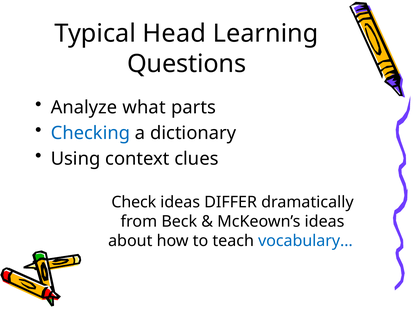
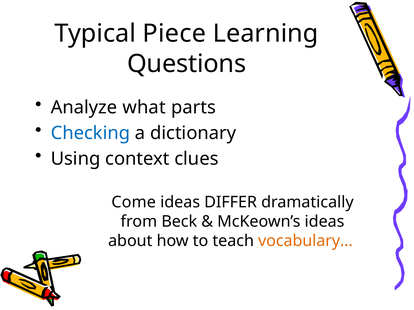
Head: Head -> Piece
Check: Check -> Come
vocabulary… colour: blue -> orange
